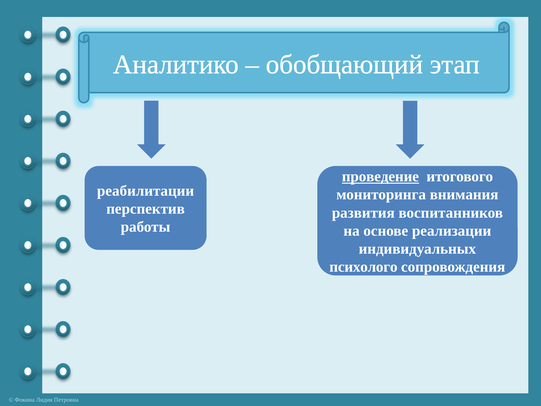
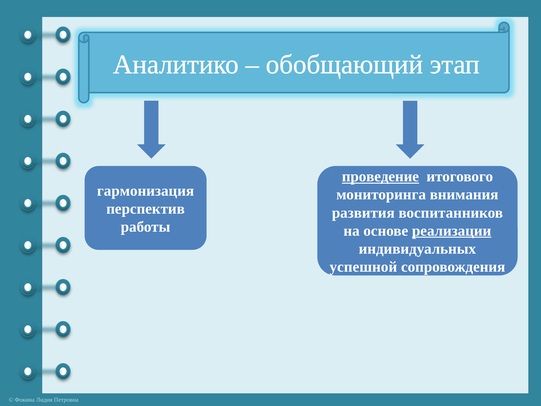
реабилитации: реабилитации -> гармонизация
реализации underline: none -> present
психолого: психолого -> успешной
